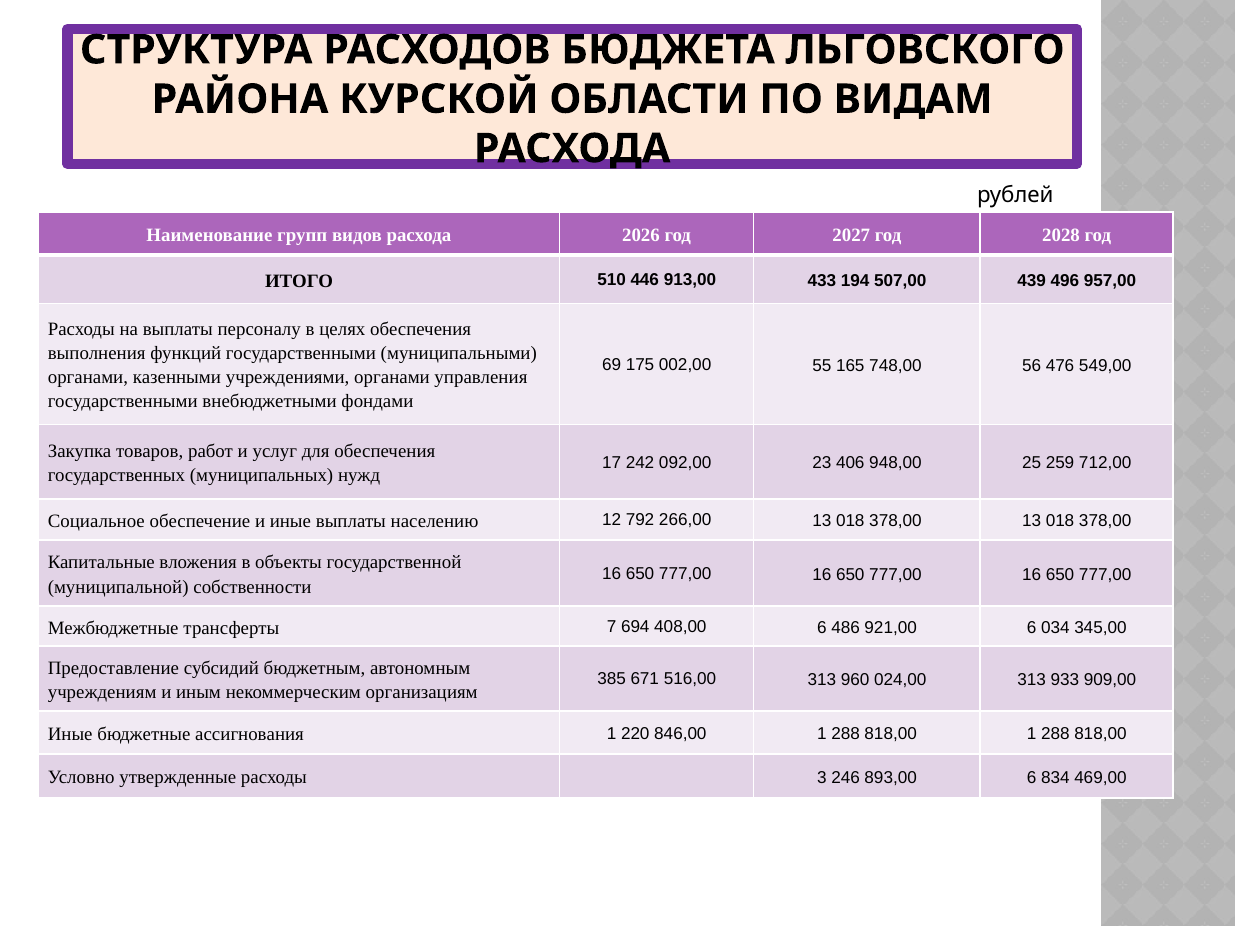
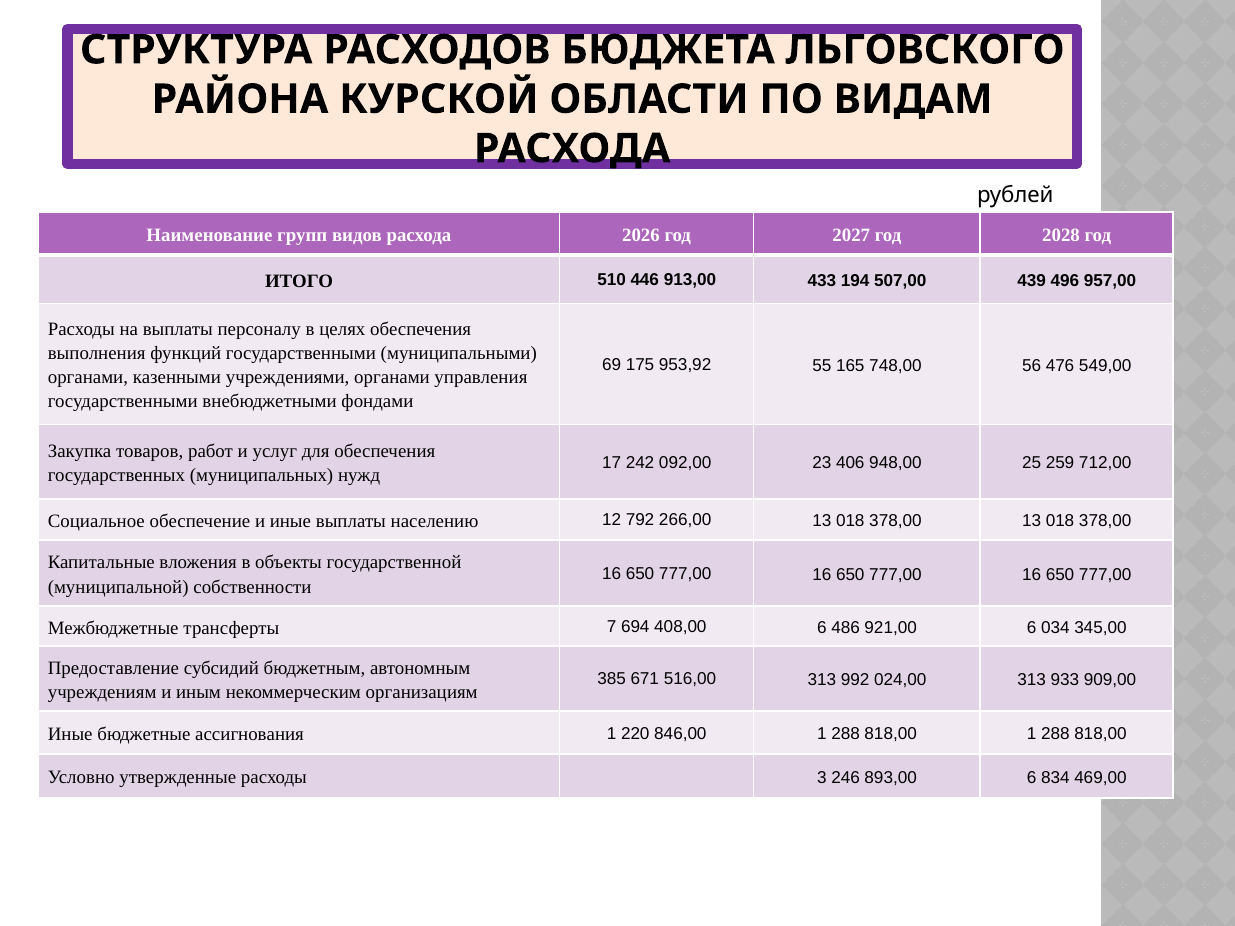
002,00: 002,00 -> 953,92
960: 960 -> 992
